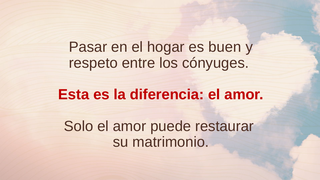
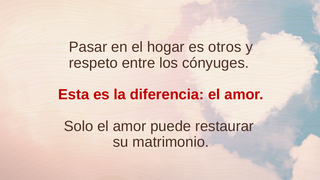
buen: buen -> otros
